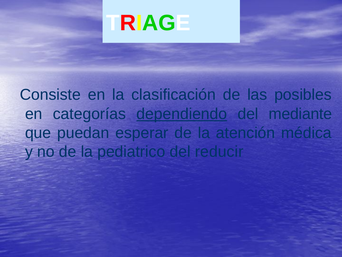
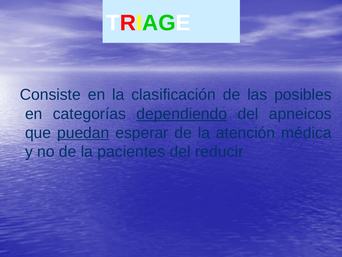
mediante: mediante -> apneicos
puedan underline: none -> present
pediatrico: pediatrico -> pacientes
